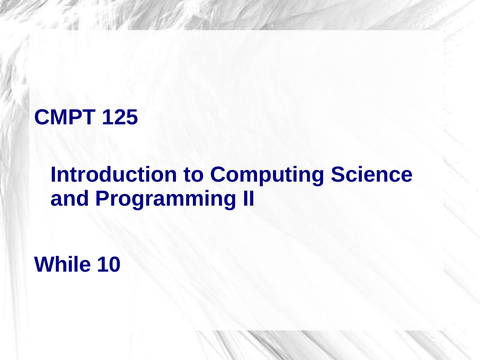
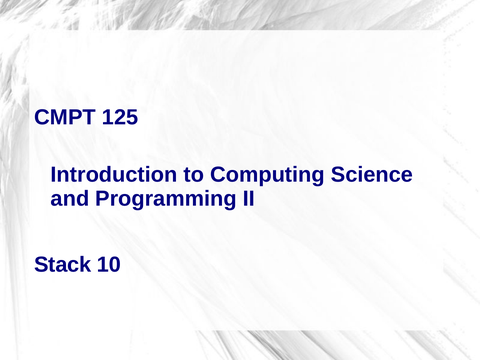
While: While -> Stack
